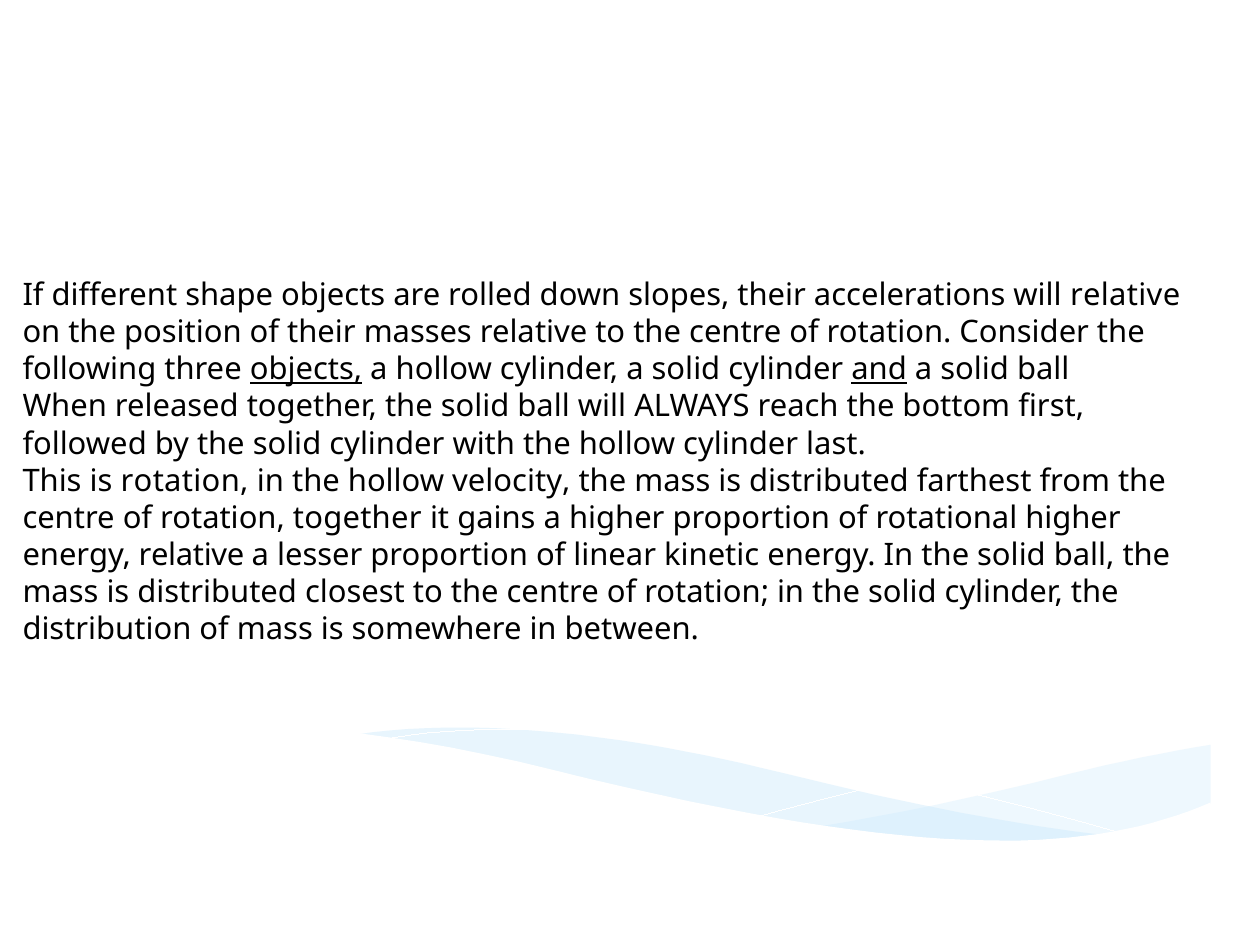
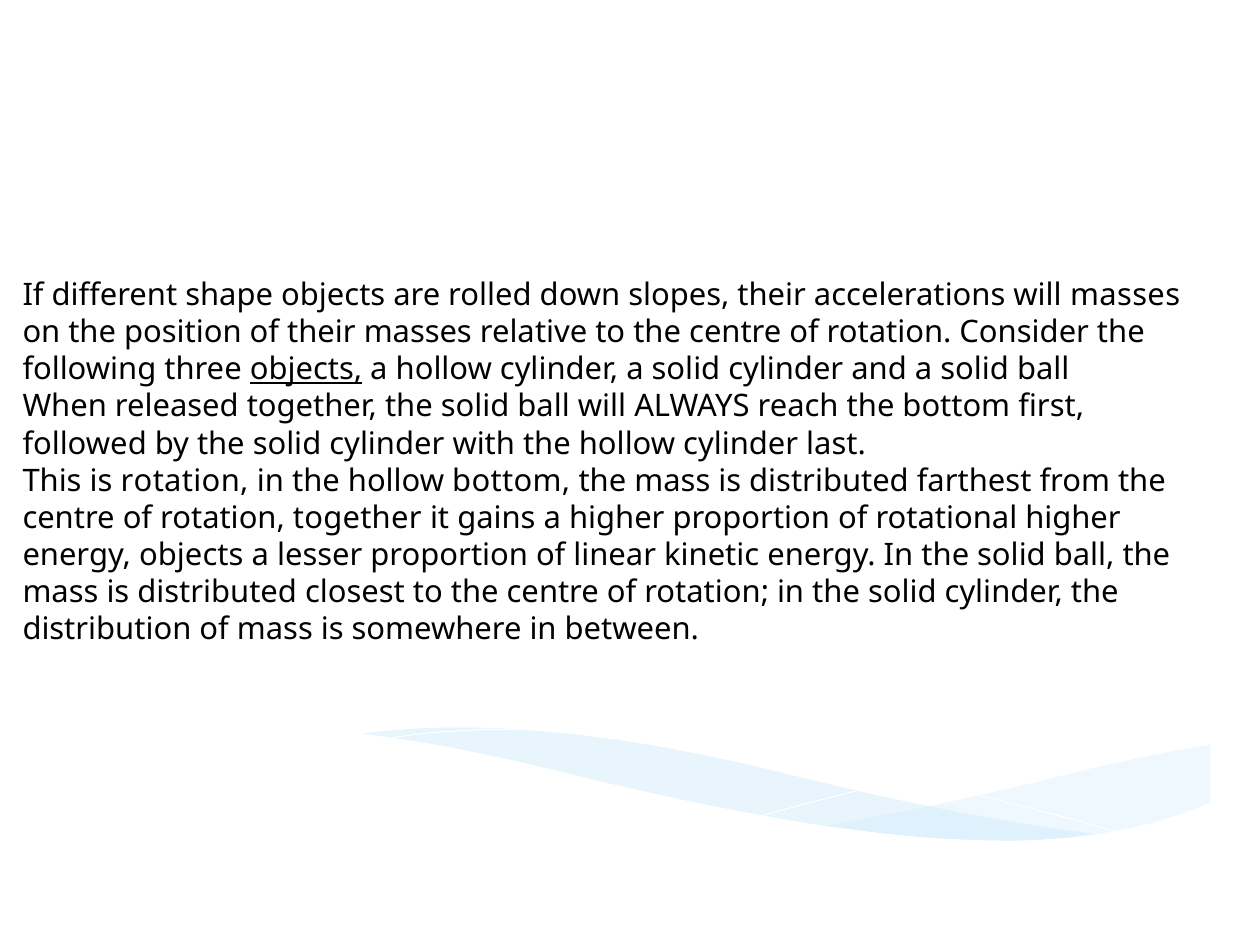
will relative: relative -> masses
and underline: present -> none
hollow velocity: velocity -> bottom
energy relative: relative -> objects
